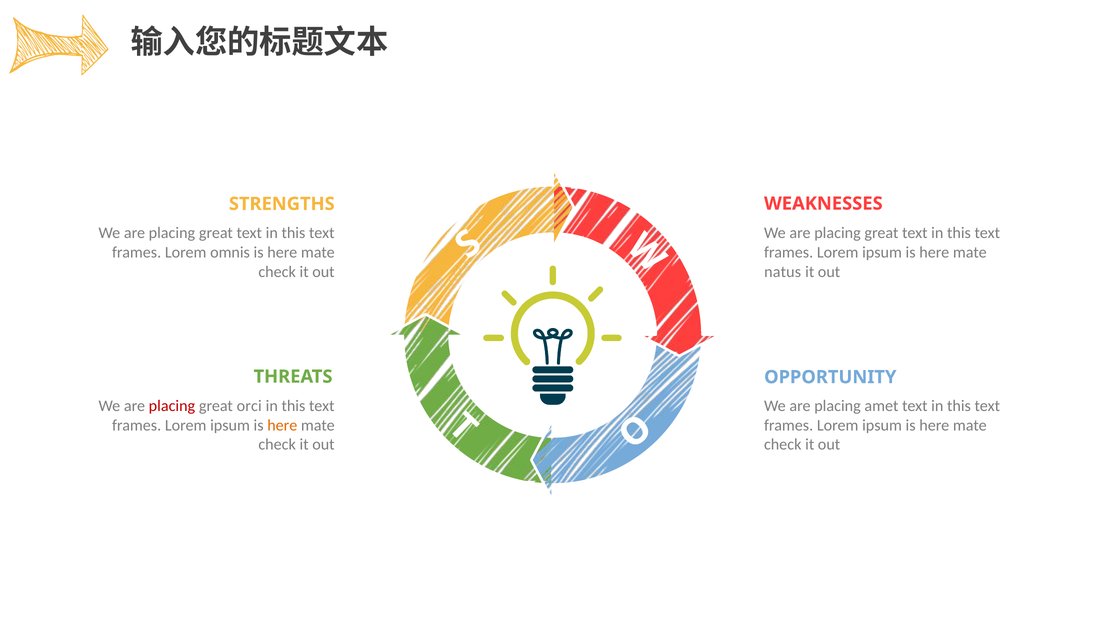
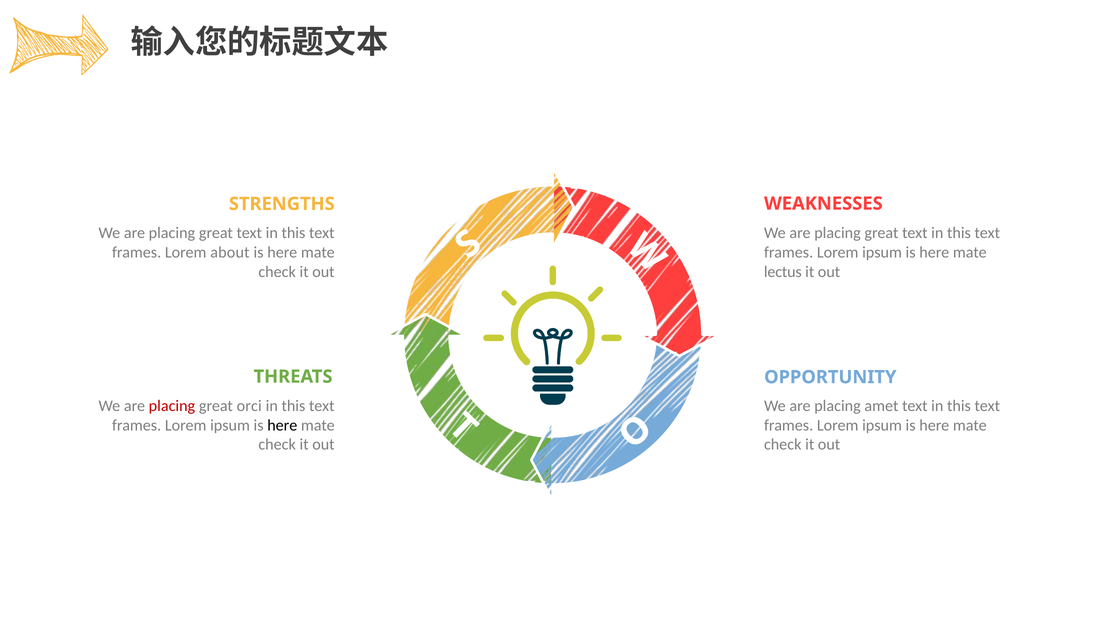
omnis: omnis -> about
natus: natus -> lectus
here at (282, 425) colour: orange -> black
